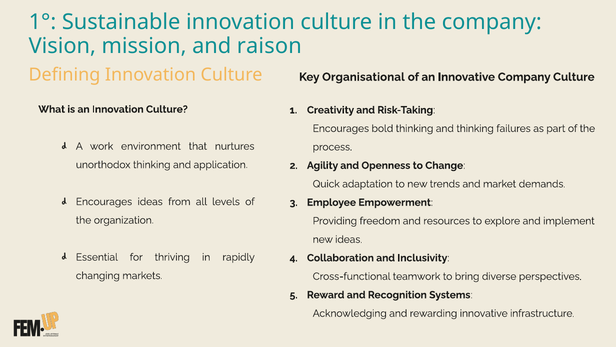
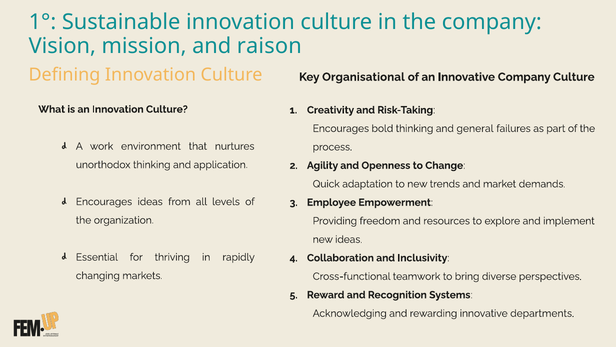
and thinking: thinking -> general
infrastructure: infrastructure -> departments
